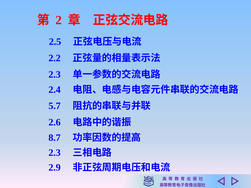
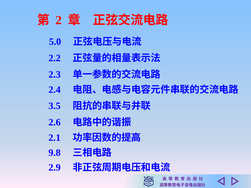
2.5: 2.5 -> 5.0
5.7: 5.7 -> 3.5
8.7: 8.7 -> 2.1
2.3 at (55, 153): 2.3 -> 9.8
